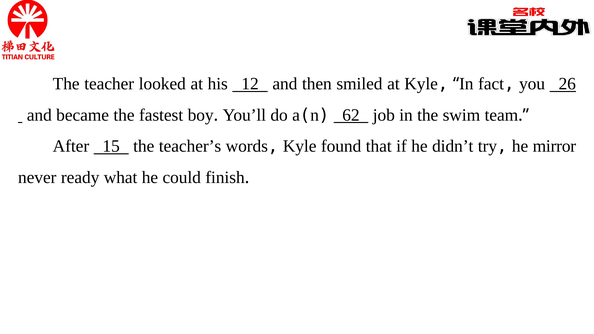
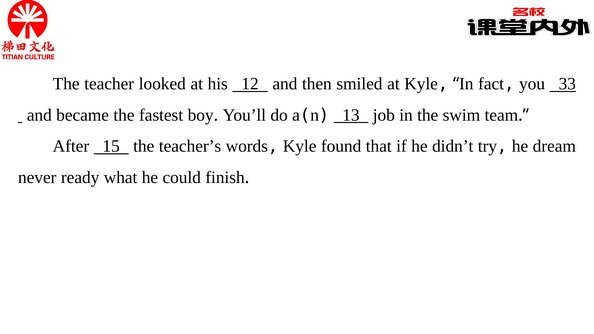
26: 26 -> 33
62: 62 -> 13
mirror: mirror -> dream
